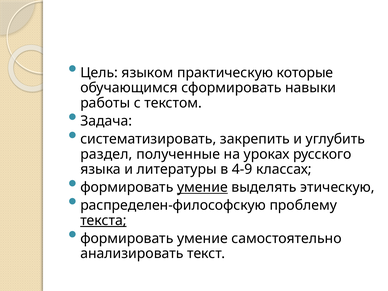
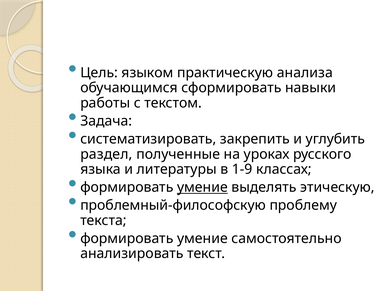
которые: которые -> анализа
4-9: 4-9 -> 1-9
распределен-философскую: распределен-философскую -> проблемный-философскую
текста underline: present -> none
